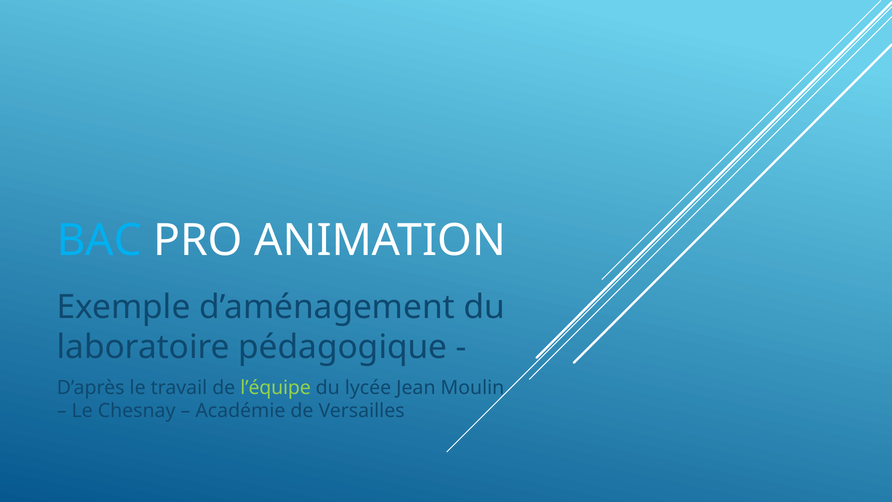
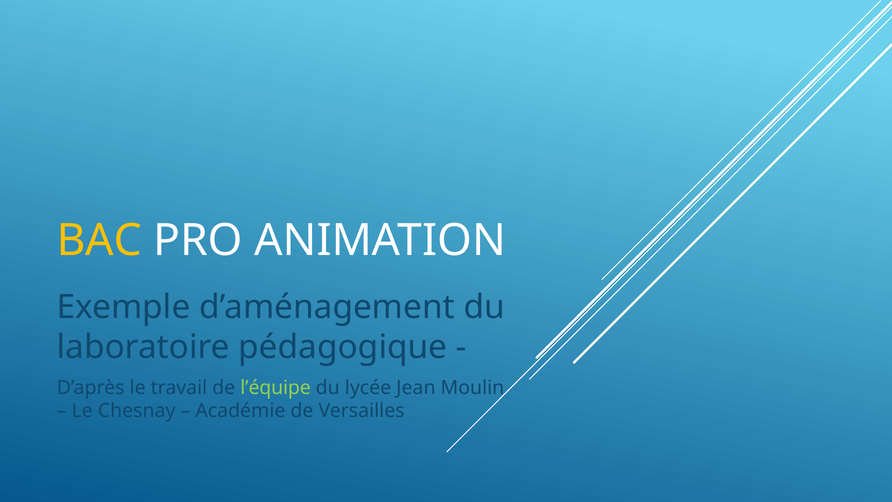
BAC colour: light blue -> yellow
